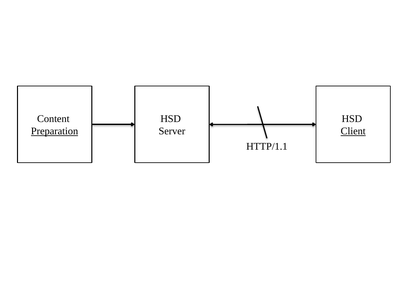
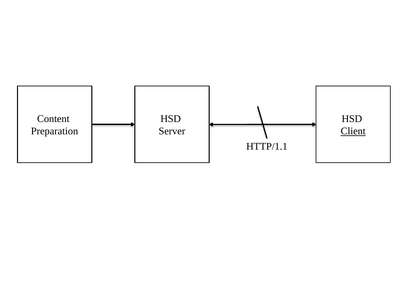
Preparation underline: present -> none
